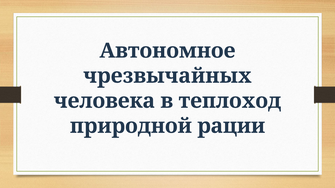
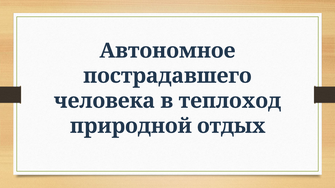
чрезвычайных: чрезвычайных -> пострадавшего
рации: рации -> отдых
